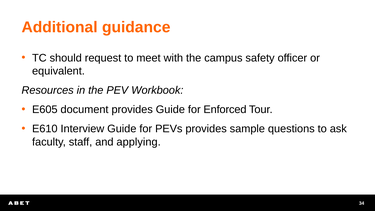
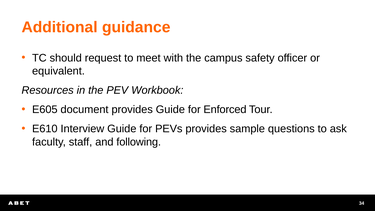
applying: applying -> following
